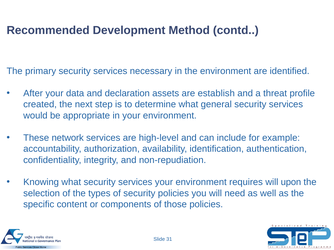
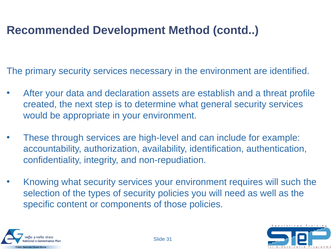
network: network -> through
upon: upon -> such
